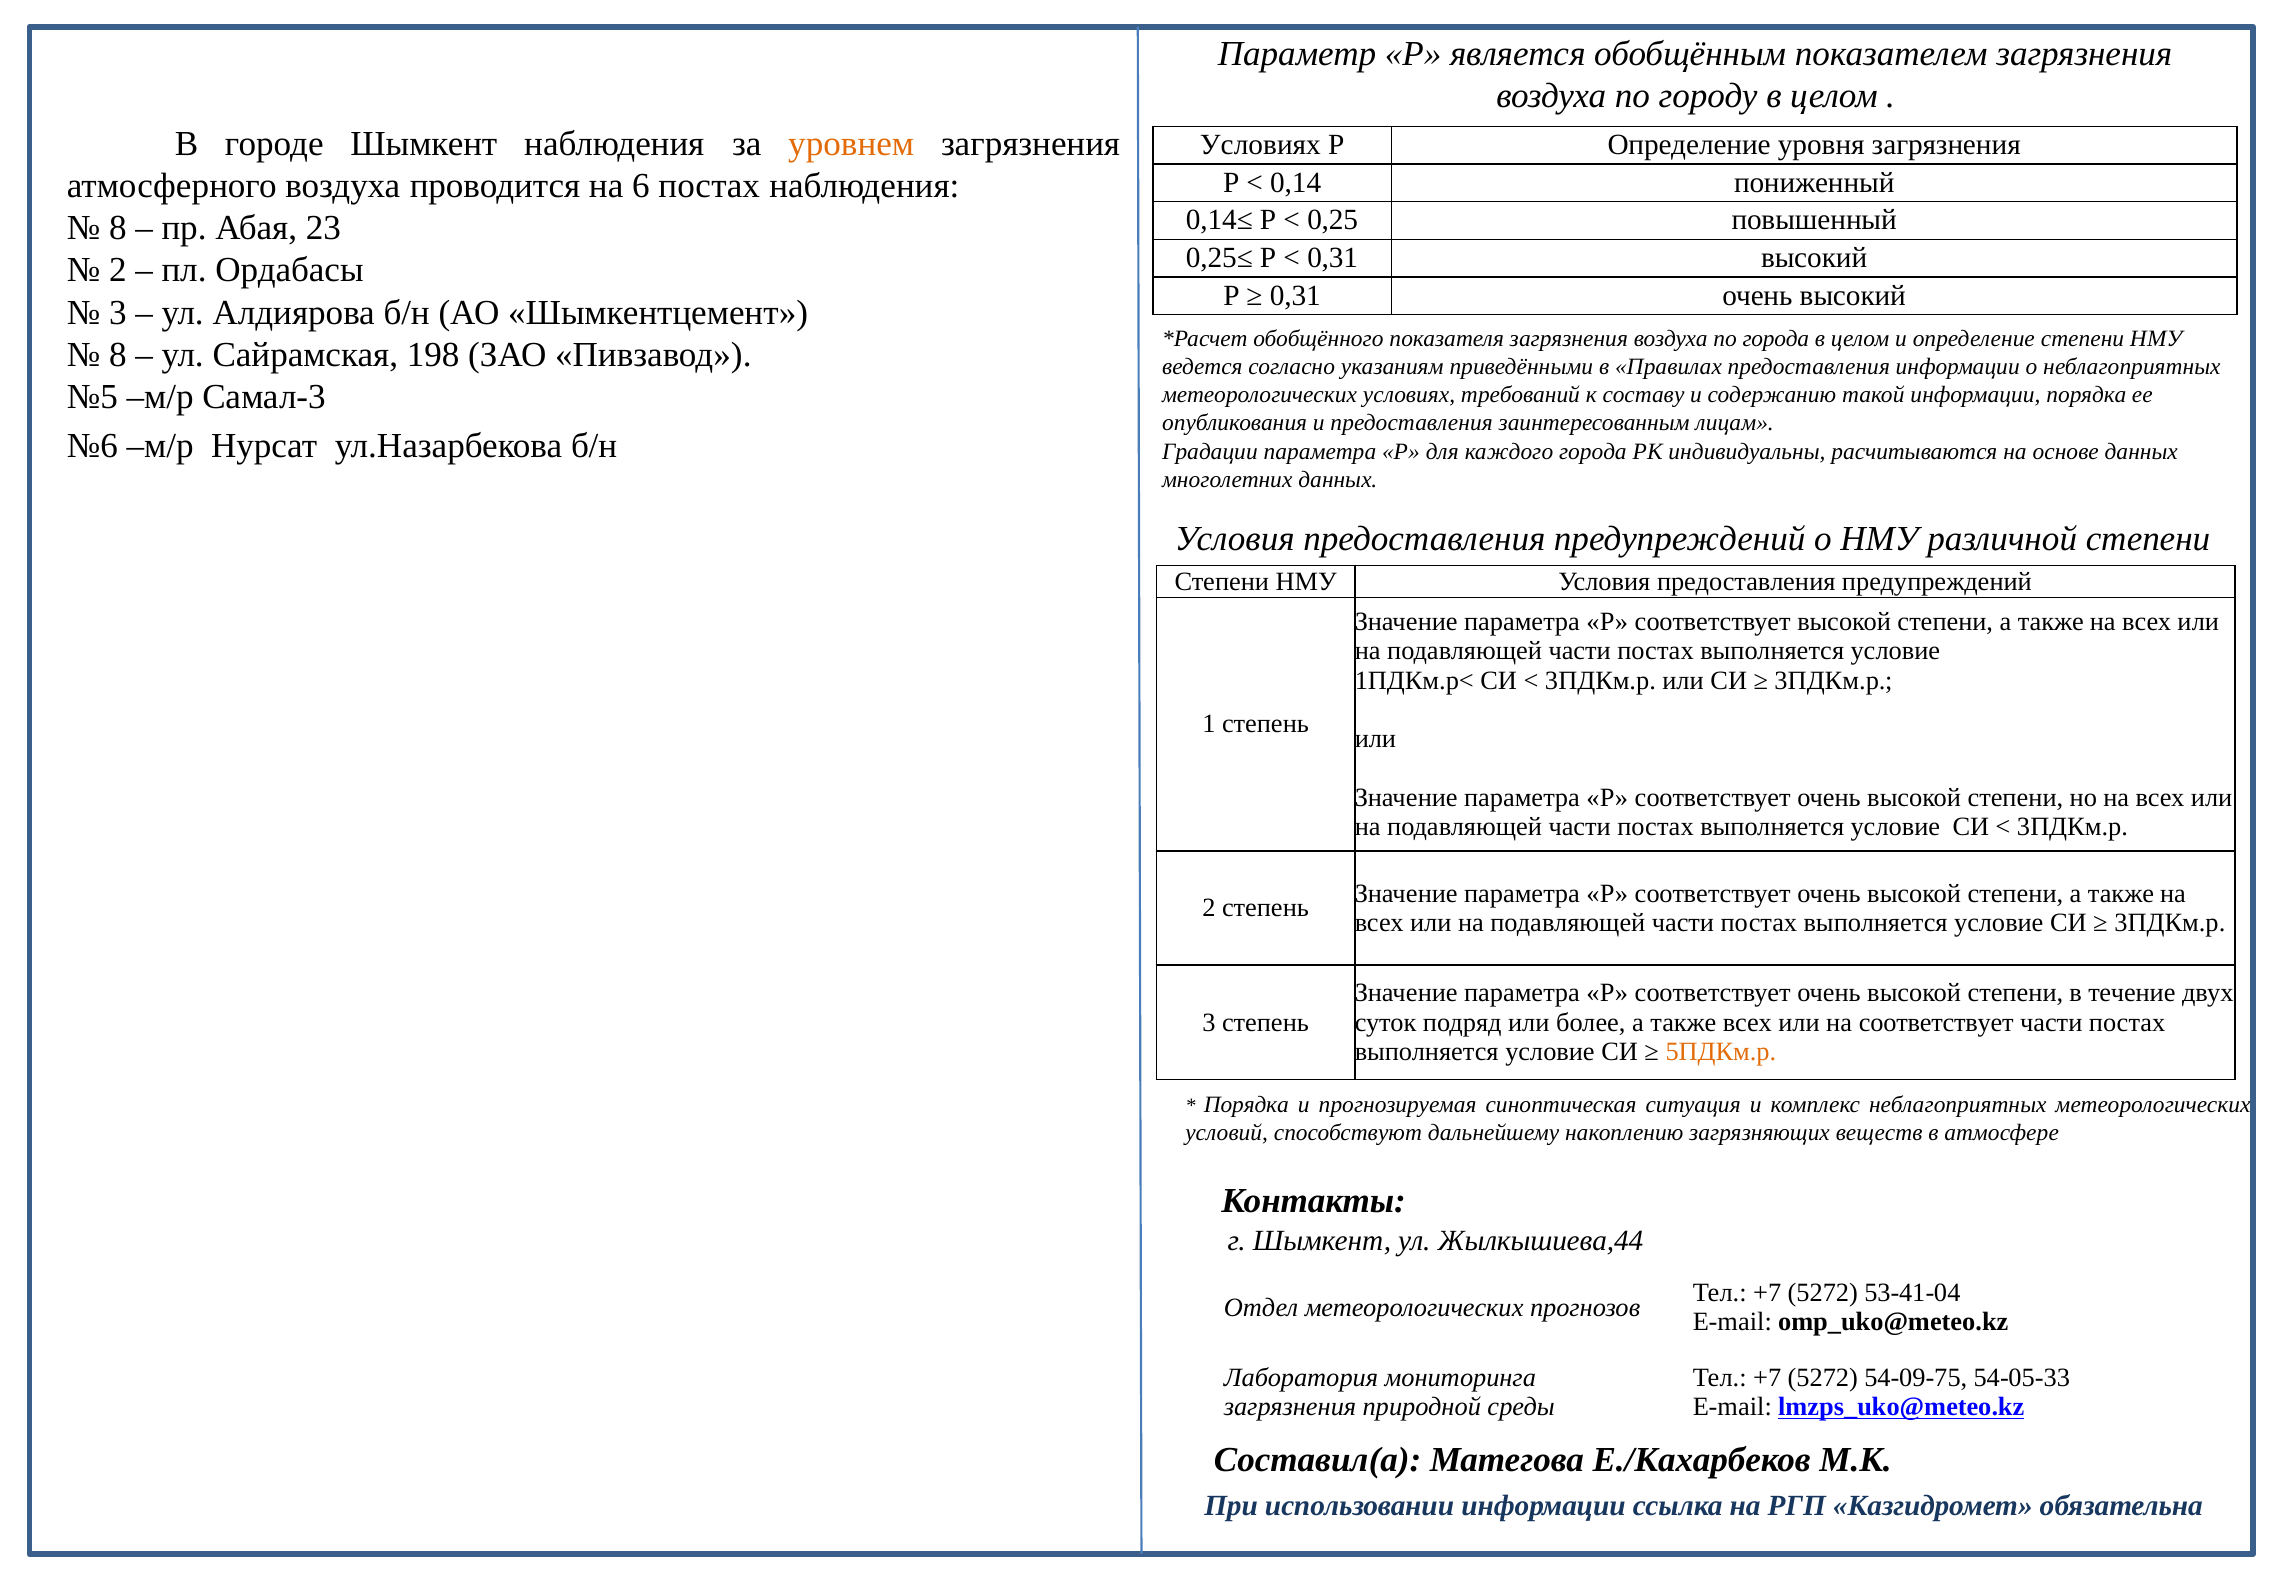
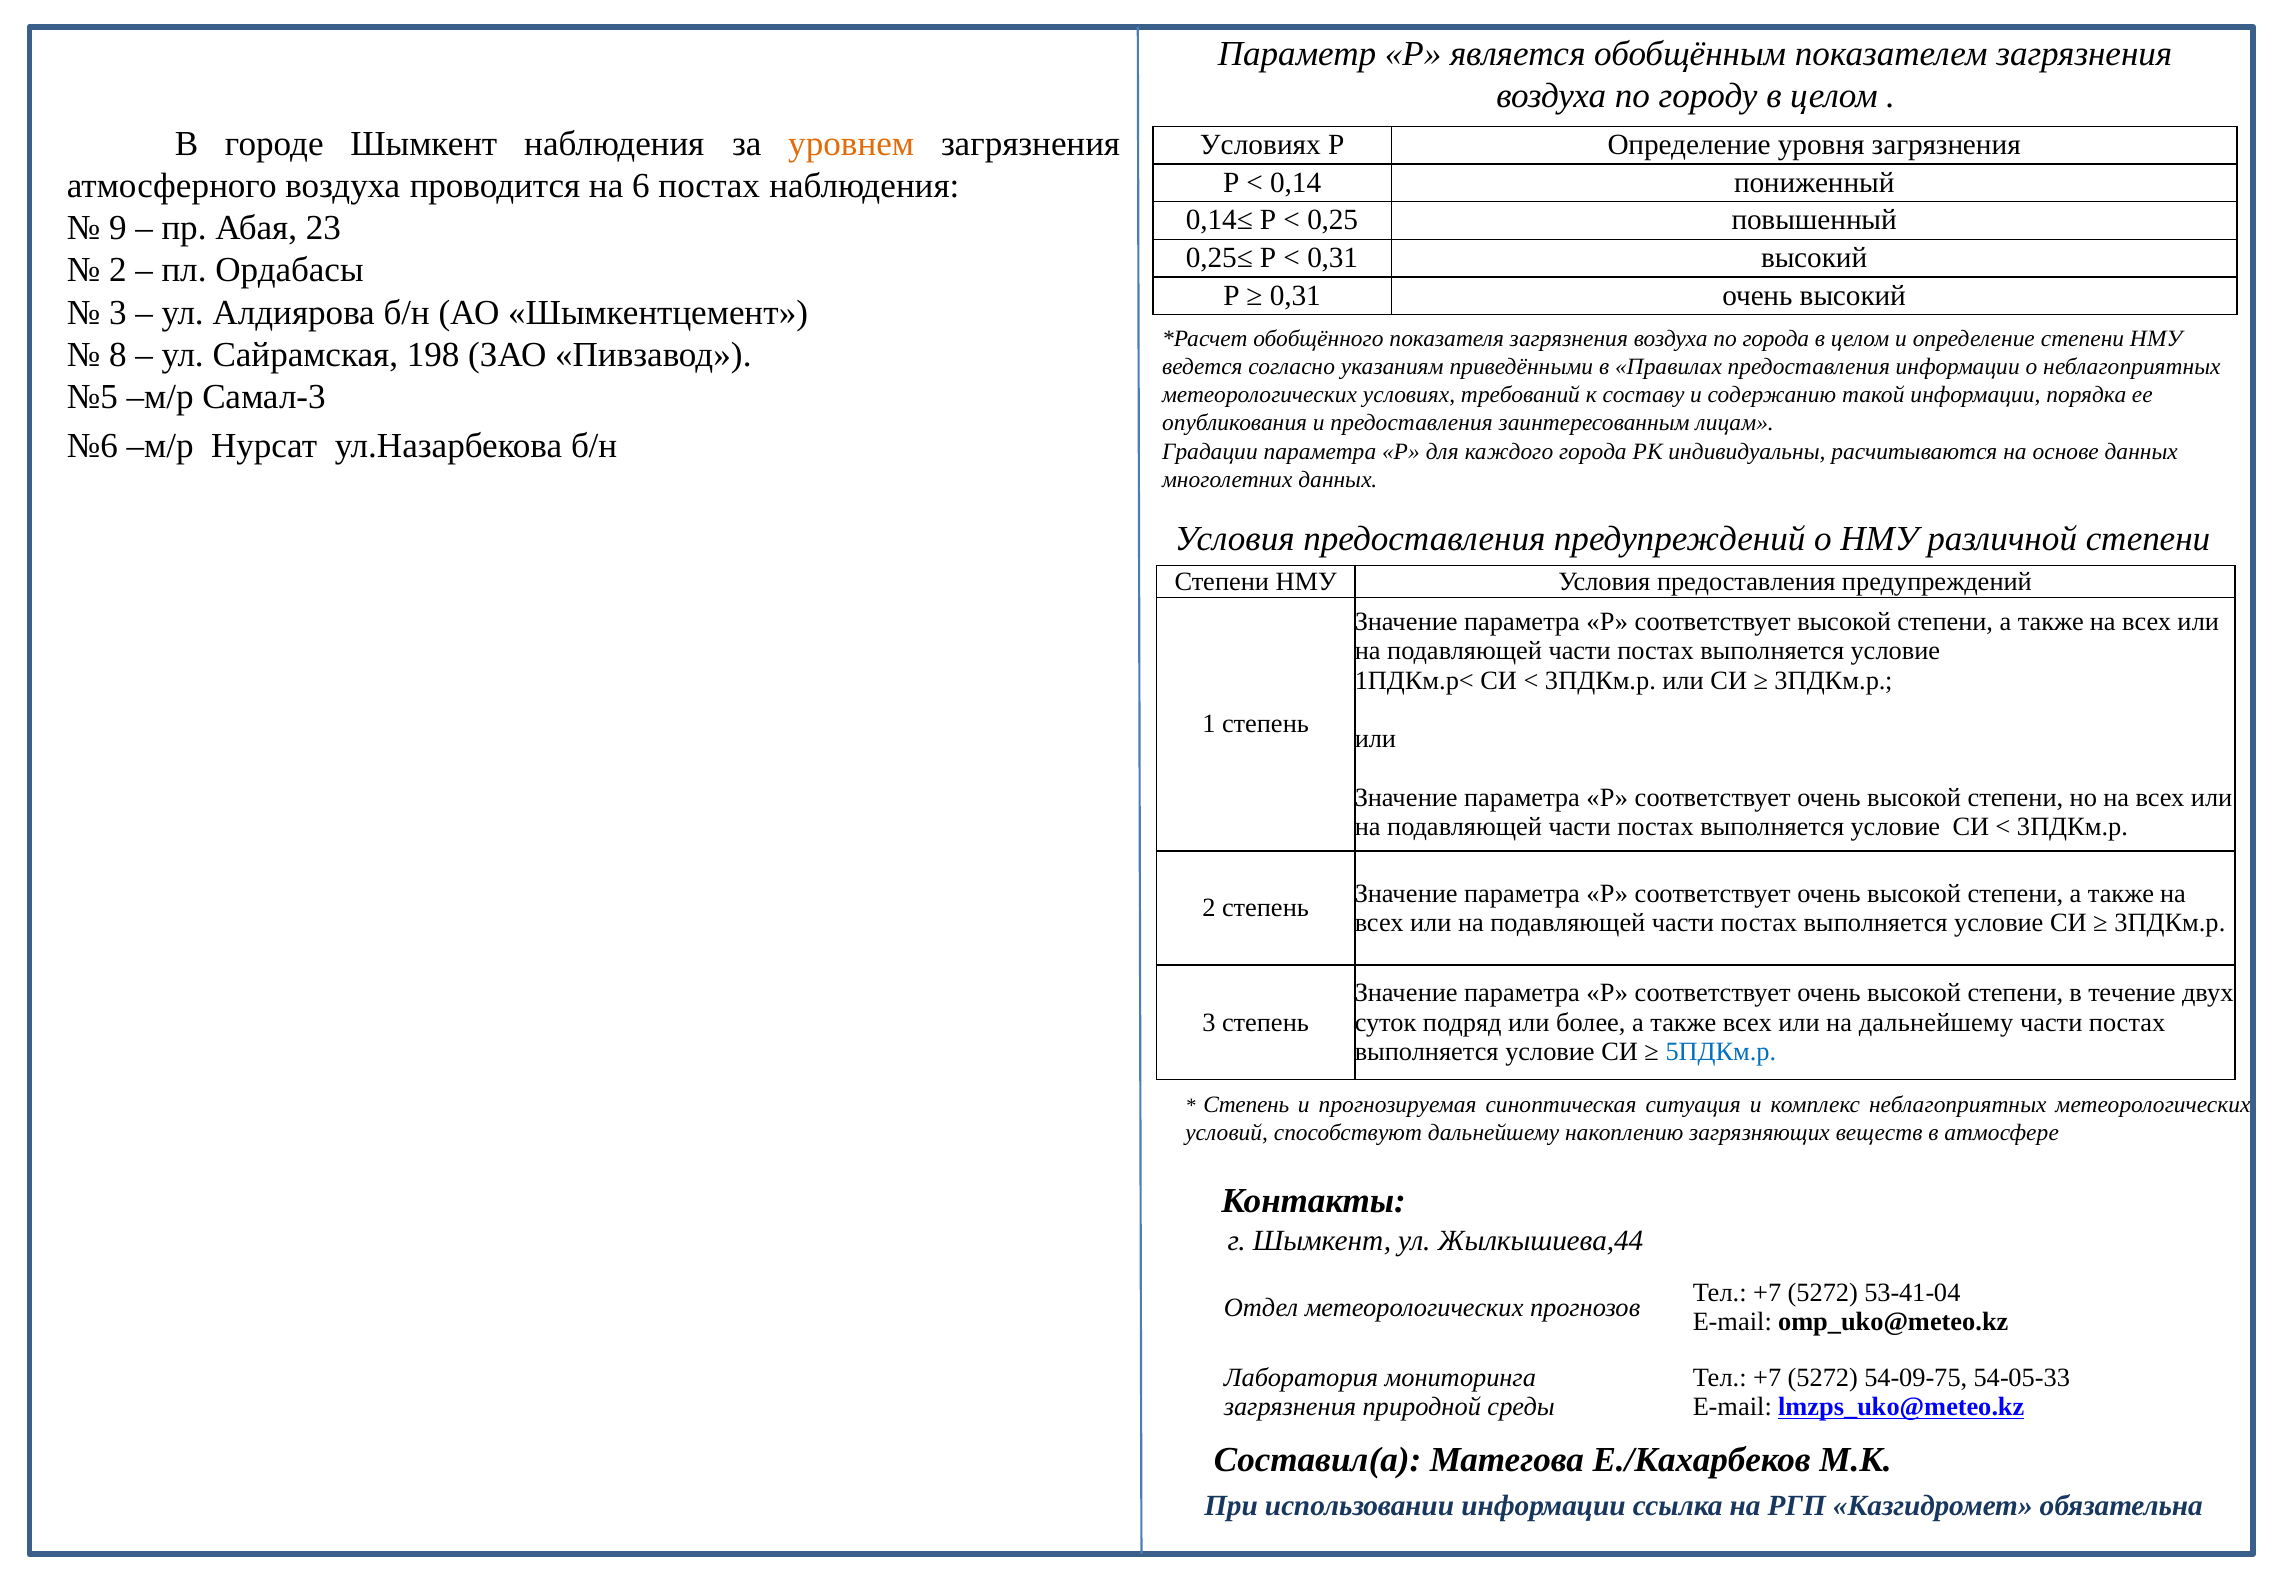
8 at (118, 228): 8 -> 9
на соответствует: соответствует -> дальнейшему
5ПДКм.р colour: orange -> blue
Порядка at (1246, 1104): Порядка -> Степень
